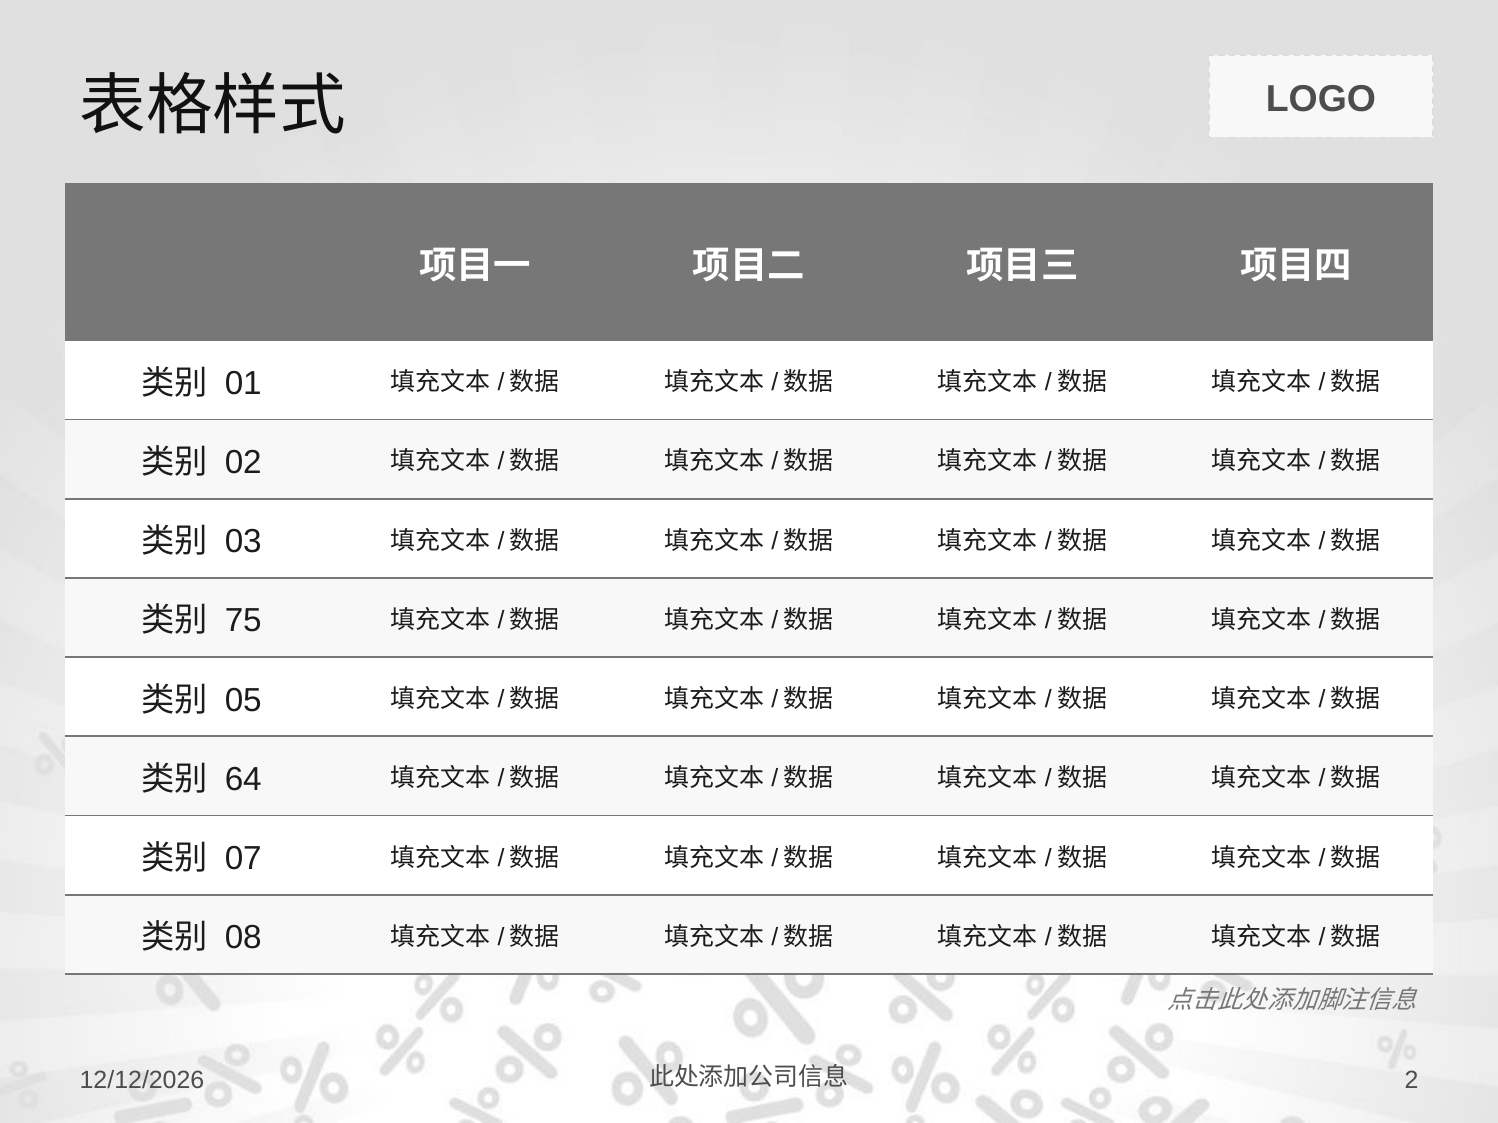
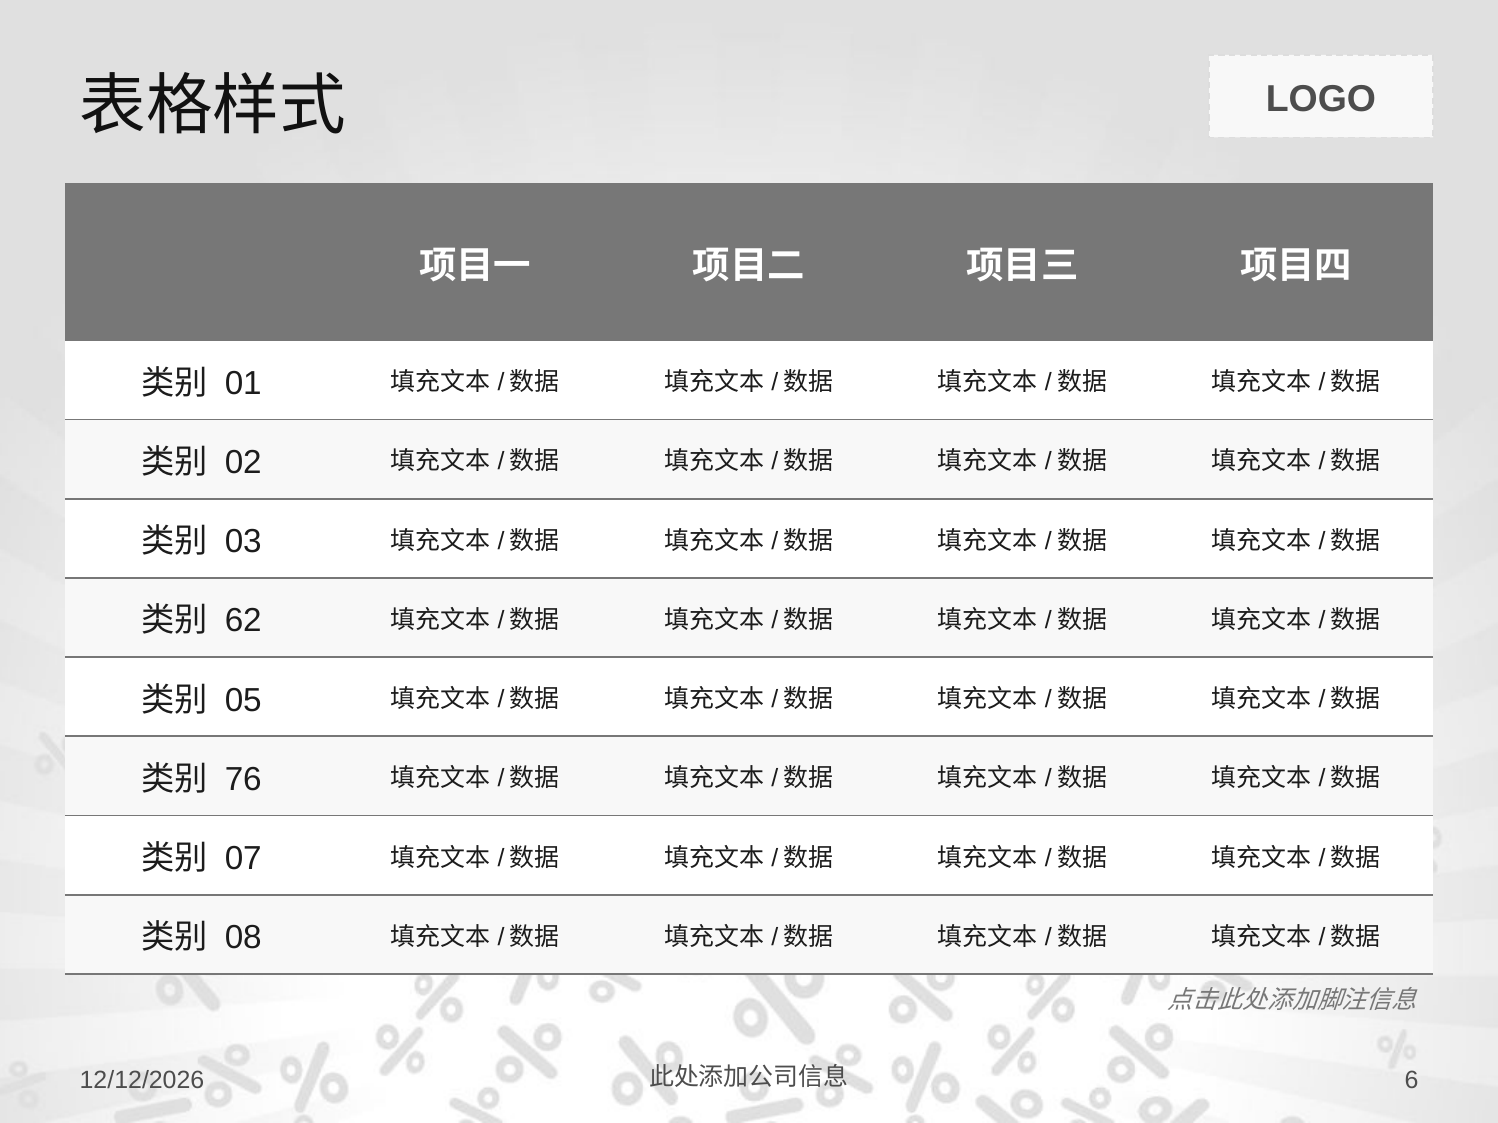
75: 75 -> 62
64: 64 -> 76
2: 2 -> 6
